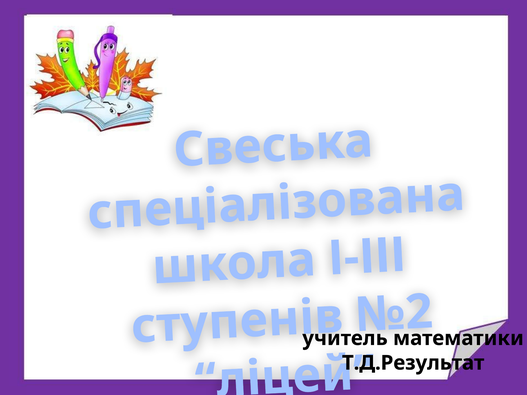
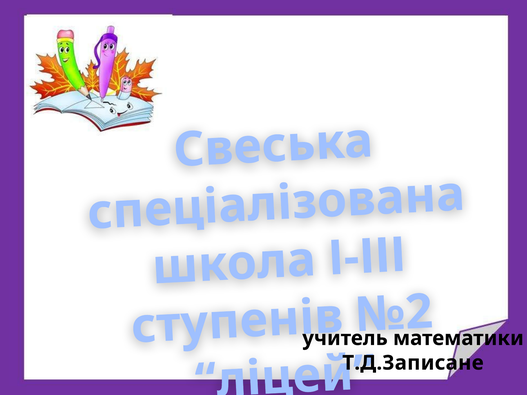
Т.Д.Результат: Т.Д.Результат -> Т.Д.Записане
